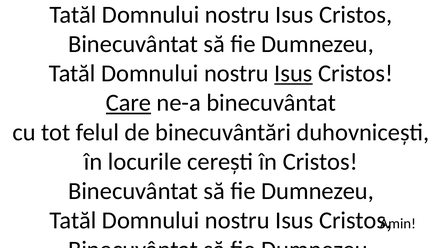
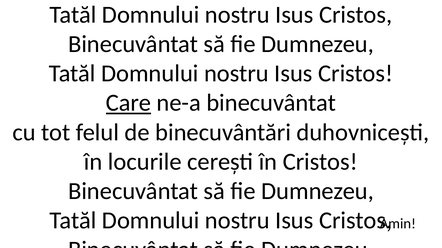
Isus at (293, 74) underline: present -> none
